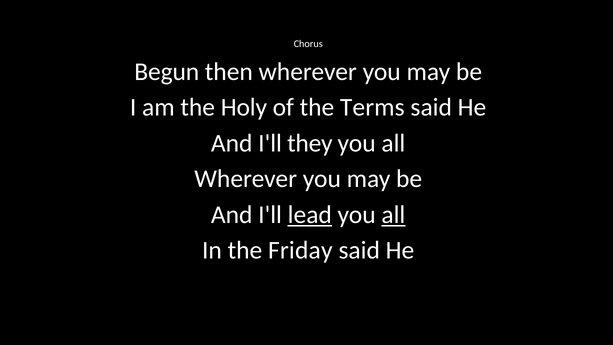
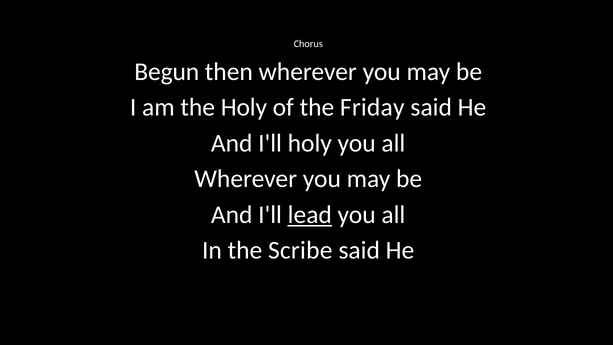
Terms: Terms -> Friday
I'll they: they -> holy
all at (393, 215) underline: present -> none
Friday: Friday -> Scribe
